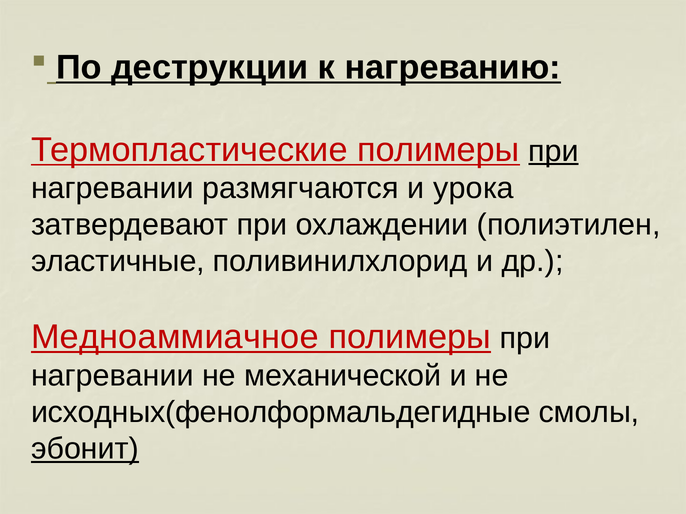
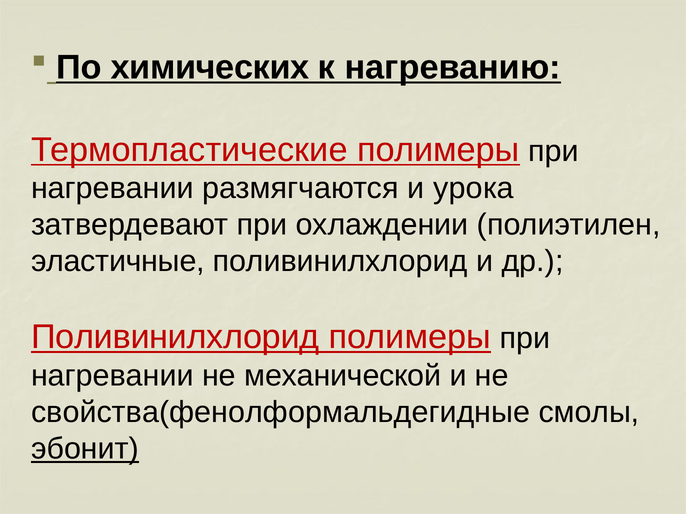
деструкции: деструкции -> химических
при at (554, 151) underline: present -> none
Медноаммиачное at (175, 337): Медноаммиачное -> Поливинилхлорид
исходных(фенолформальдегидные: исходных(фенолформальдегидные -> свойства(фенолформальдегидные
